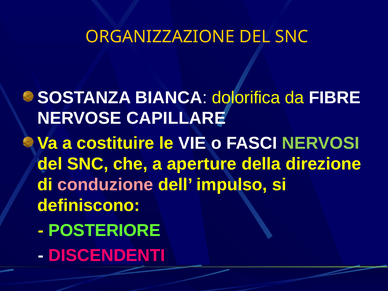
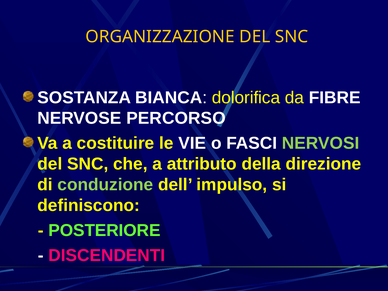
CAPILLARE: CAPILLARE -> PERCORSO
aperture: aperture -> attributo
conduzione colour: pink -> light green
